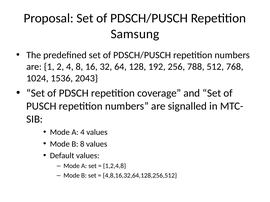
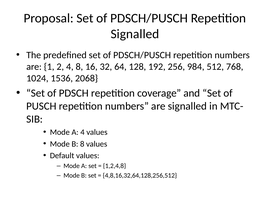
Samsung at (135, 34): Samsung -> Signalled
788: 788 -> 984
2043: 2043 -> 2068
